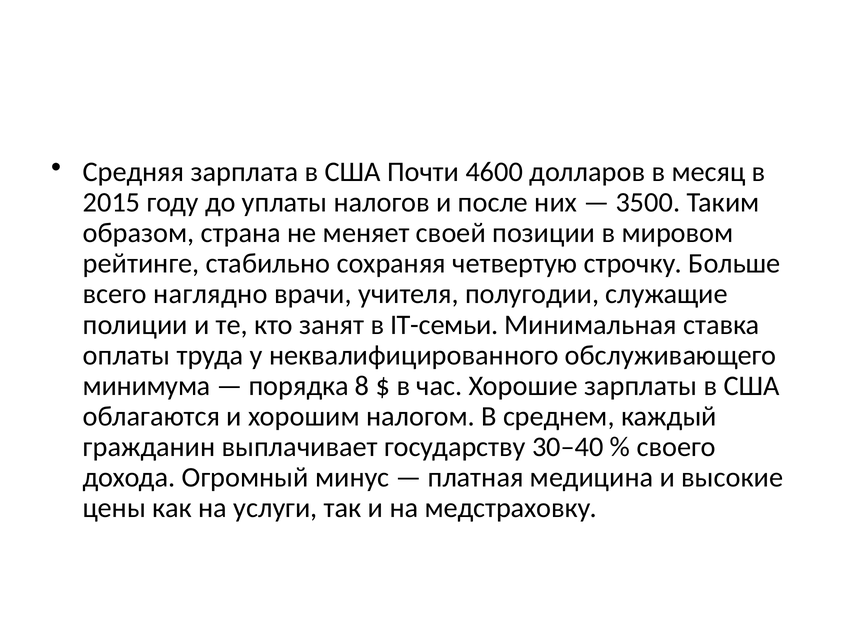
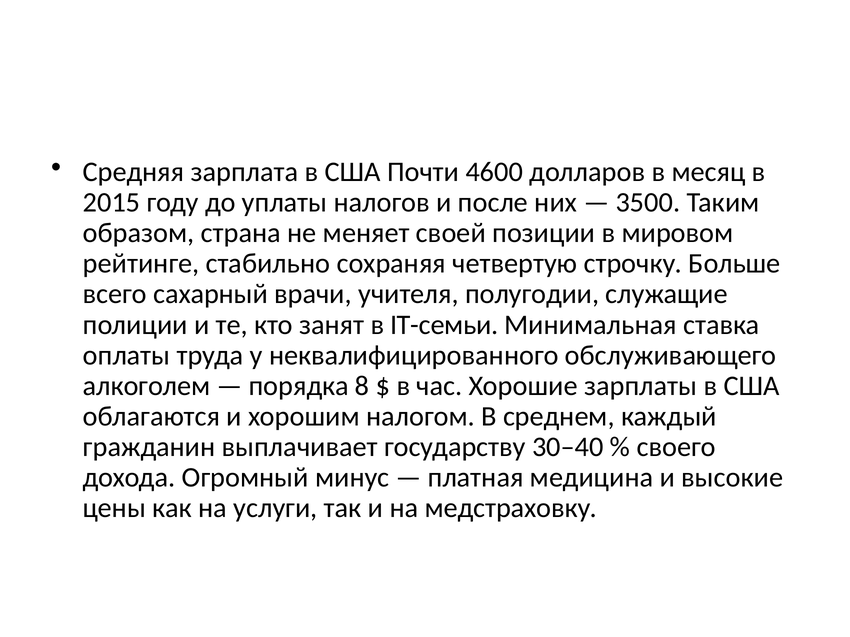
наглядно: наглядно -> сахарный
минимума: минимума -> алкоголем
